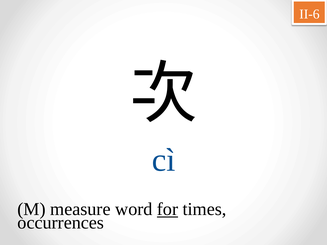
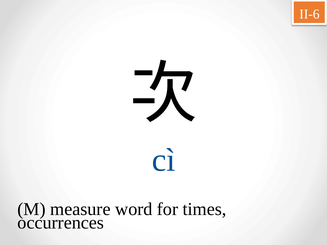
for underline: present -> none
